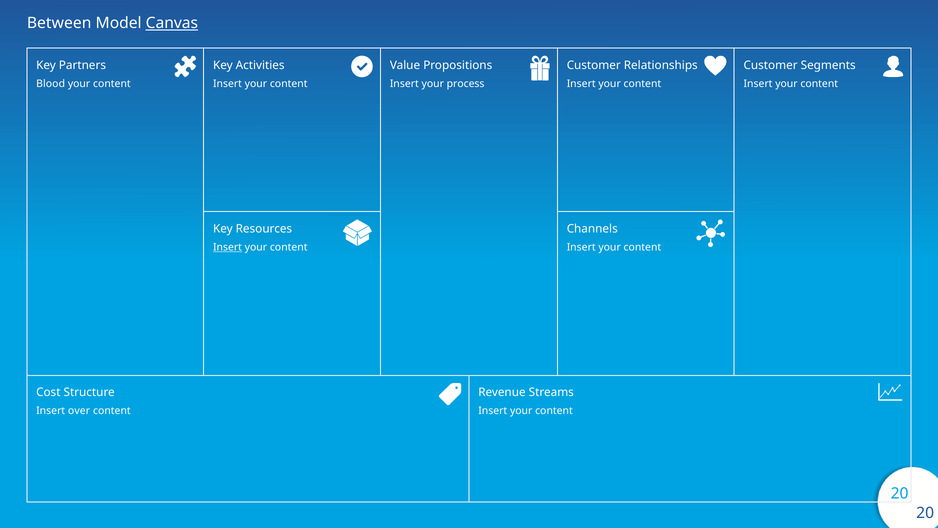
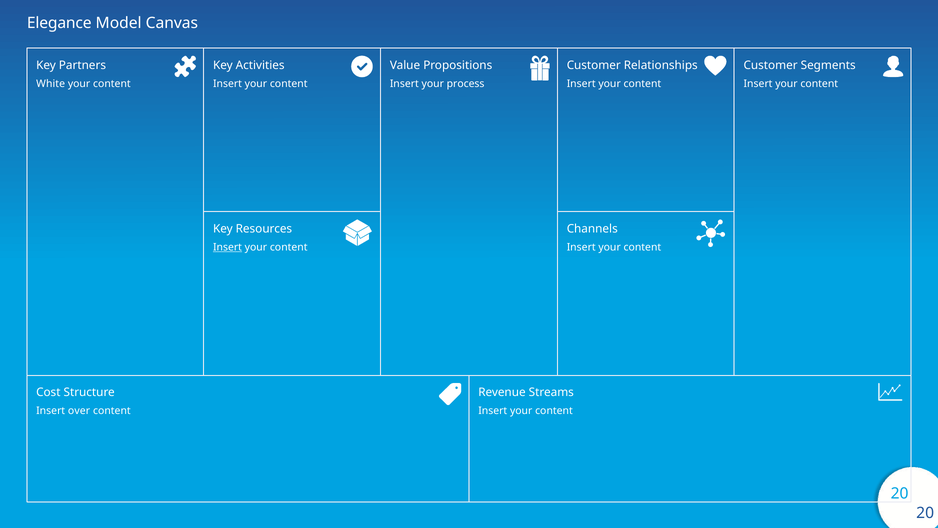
Between: Between -> Elegance
Canvas underline: present -> none
Blood: Blood -> White
